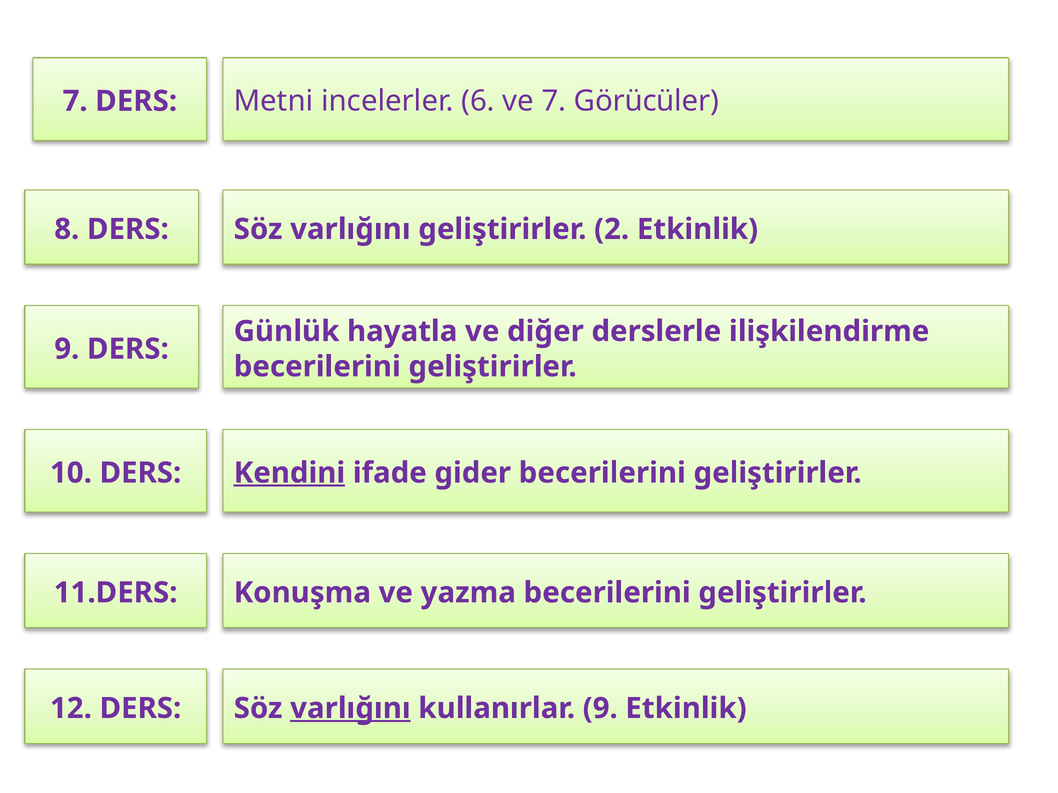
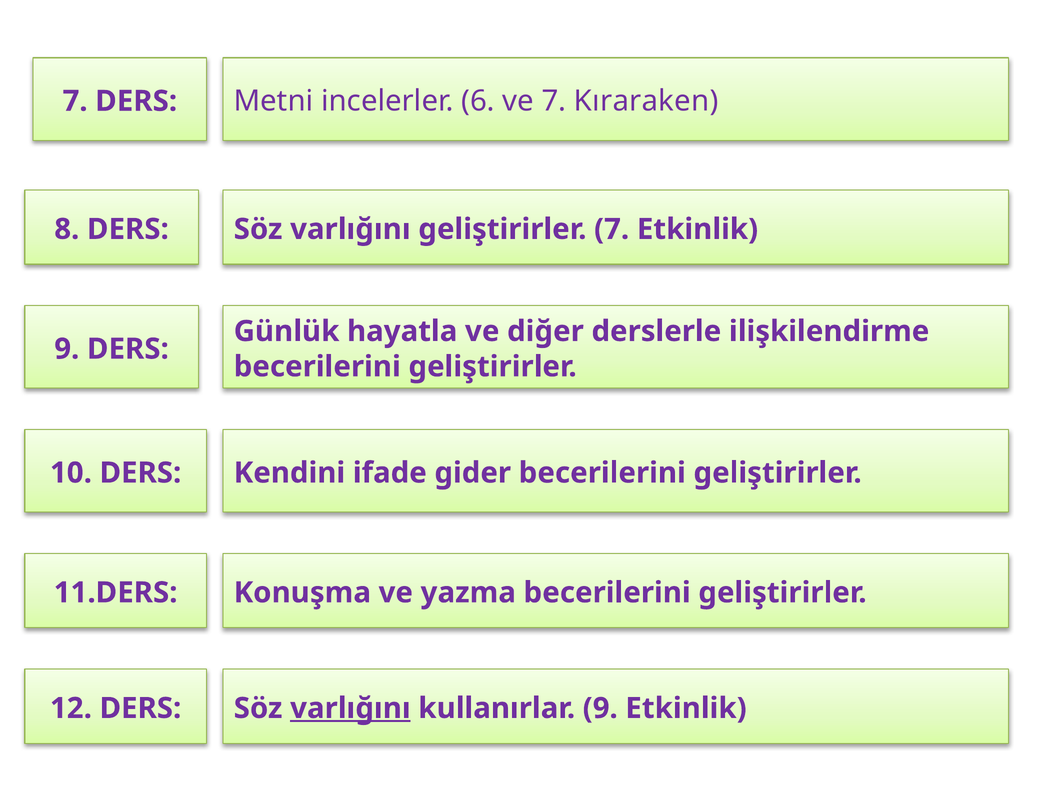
Görücüler: Görücüler -> Kıraraken
geliştirirler 2: 2 -> 7
Kendini underline: present -> none
